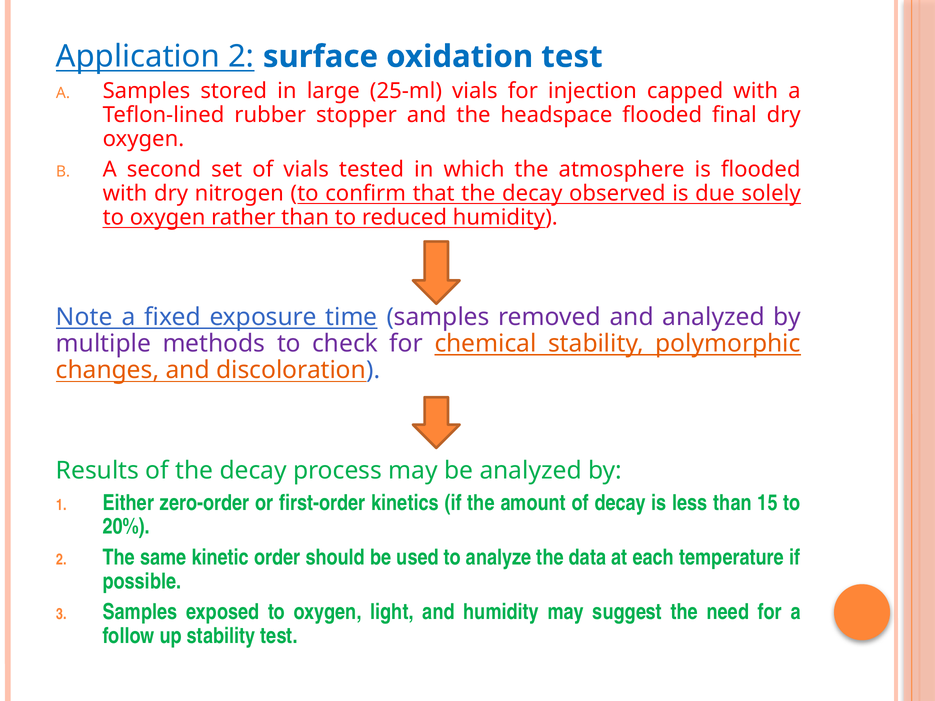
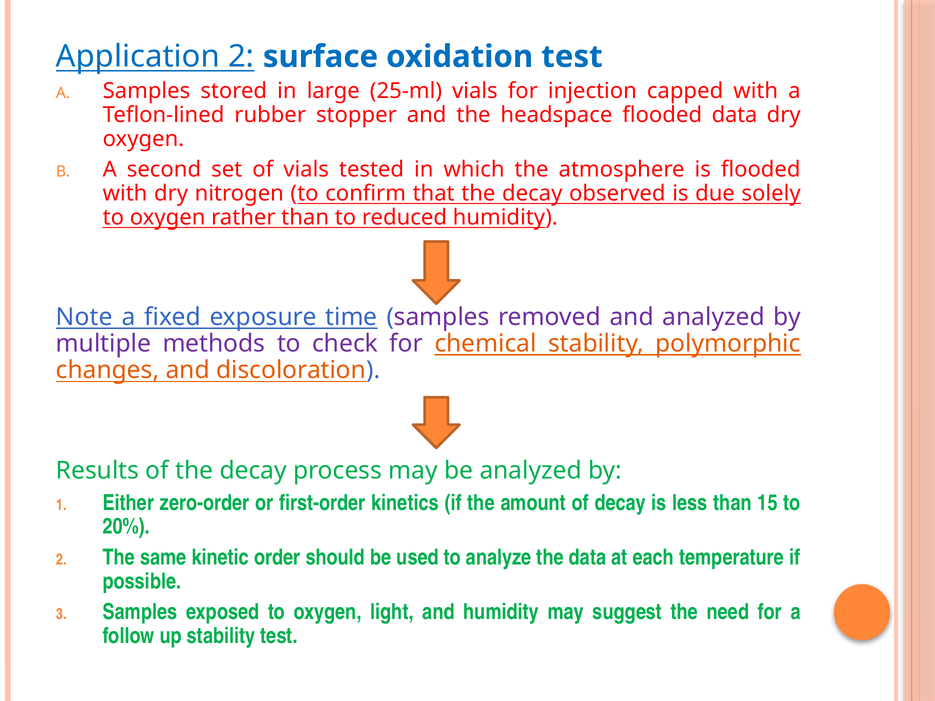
flooded final: final -> data
